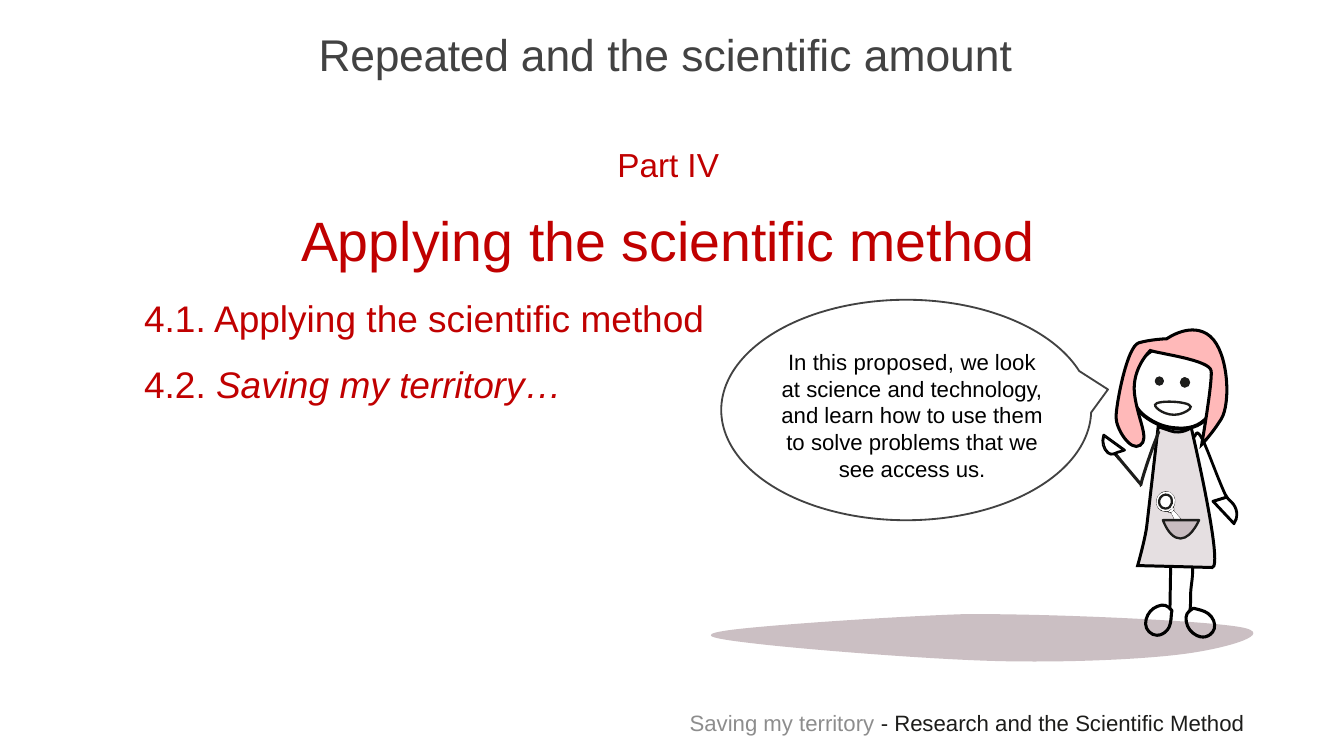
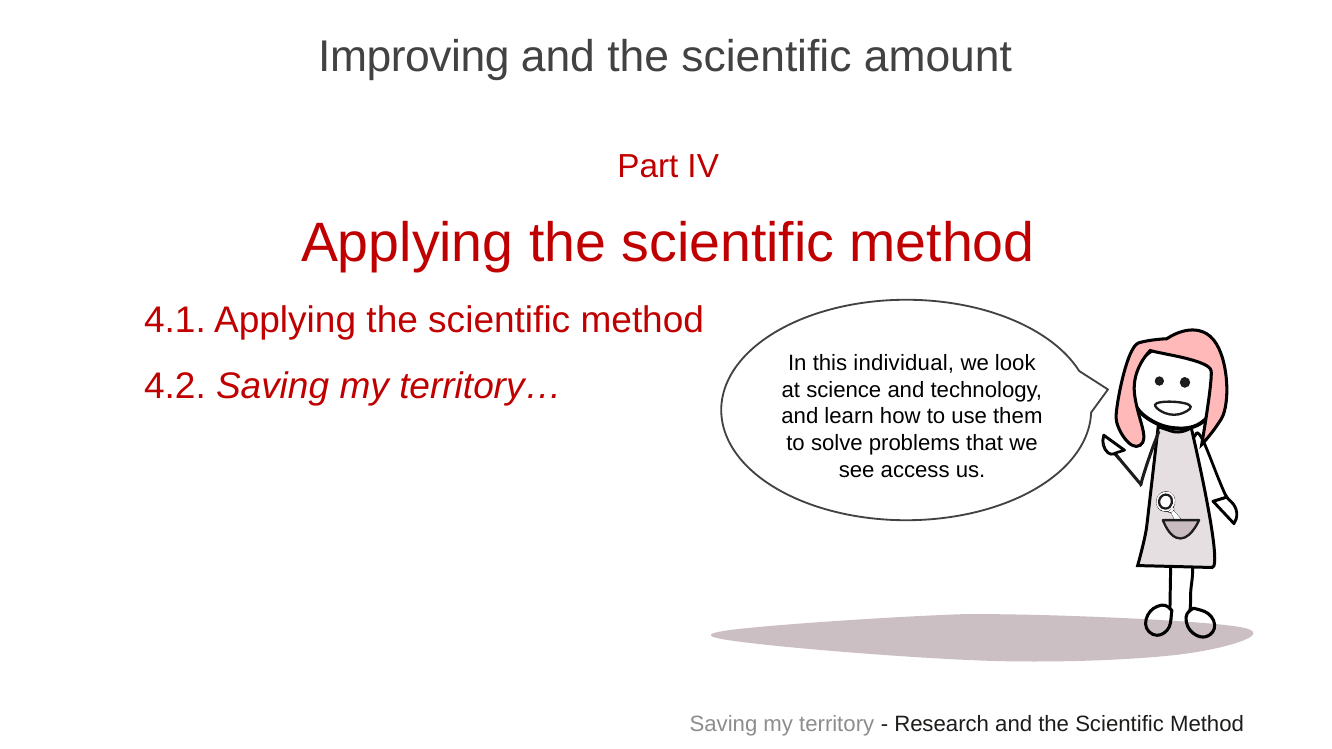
Repeated: Repeated -> Improving
proposed: proposed -> individual
